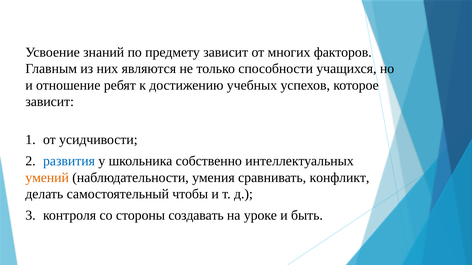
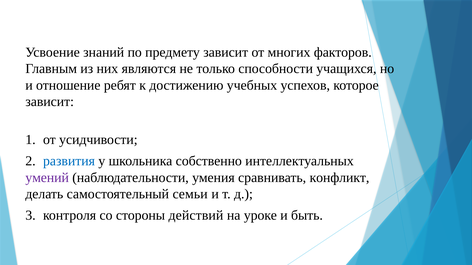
умений colour: orange -> purple
чтобы: чтобы -> семьи
создавать: создавать -> действий
